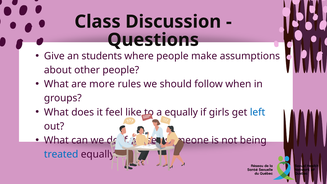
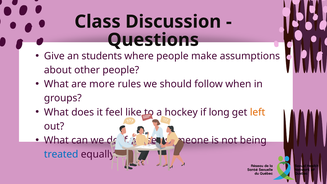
equally at (181, 112): equally -> hockey
girls: girls -> long
left colour: blue -> orange
